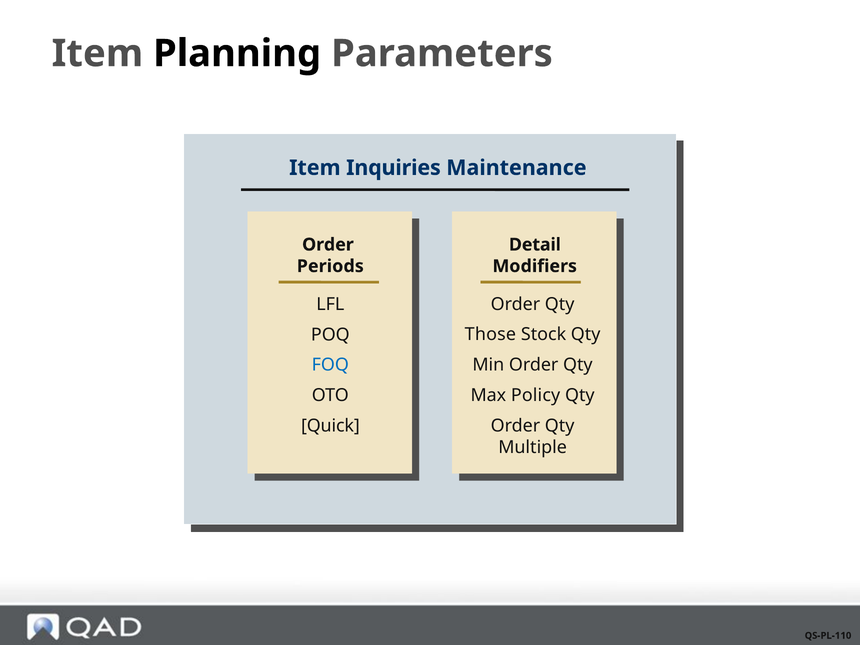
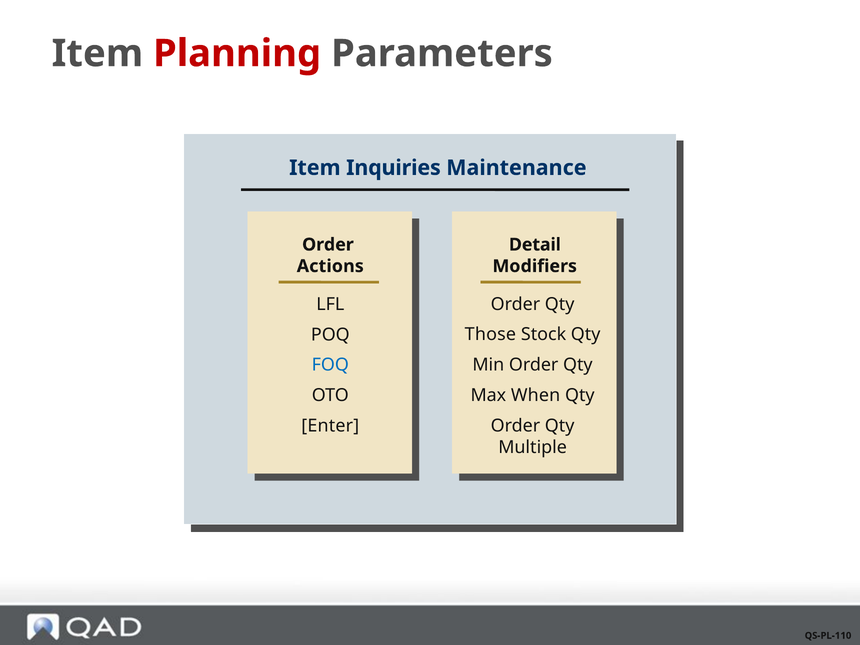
Planning colour: black -> red
Periods: Periods -> Actions
Policy: Policy -> When
Quick: Quick -> Enter
